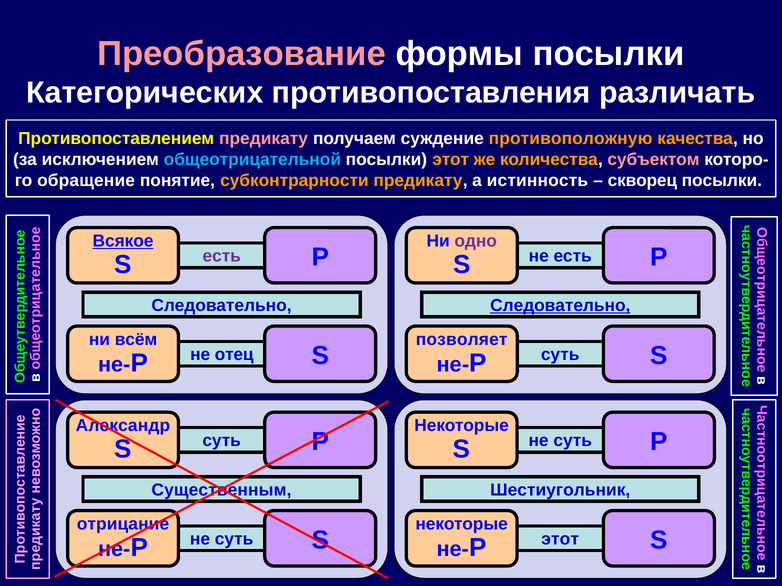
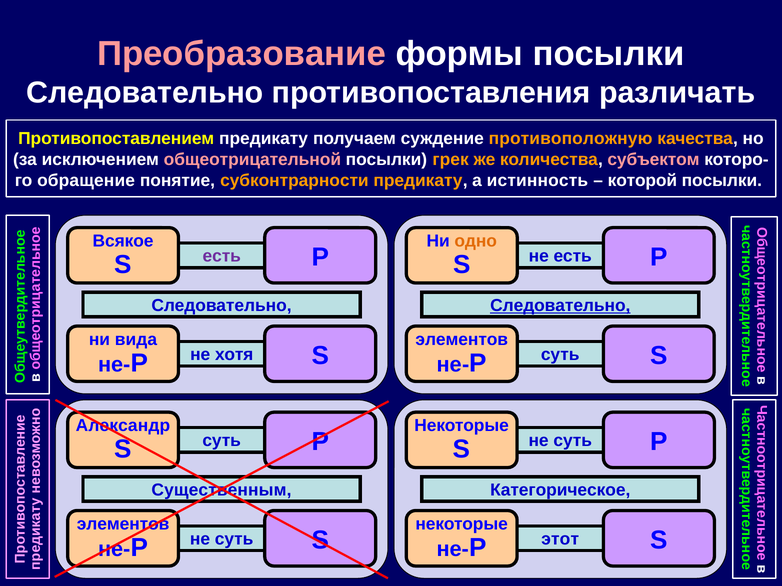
Категорических at (145, 93): Категорических -> Следовательно
предикату at (264, 139) colour: pink -> white
общеотрицательной colour: light blue -> pink
посылки этот: этот -> грек
скворец: скворец -> которой
Всякое underline: present -> none
одно colour: purple -> orange
всём: всём -> вида
позволяет at (462, 340): позволяет -> элементов
отец: отец -> хотя
Шестиугольник: Шестиугольник -> Категорическое
отрицание at (123, 525): отрицание -> элементов
